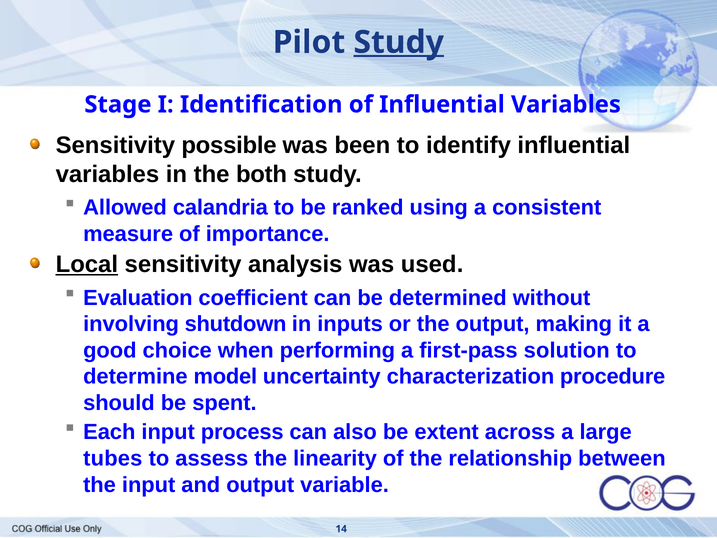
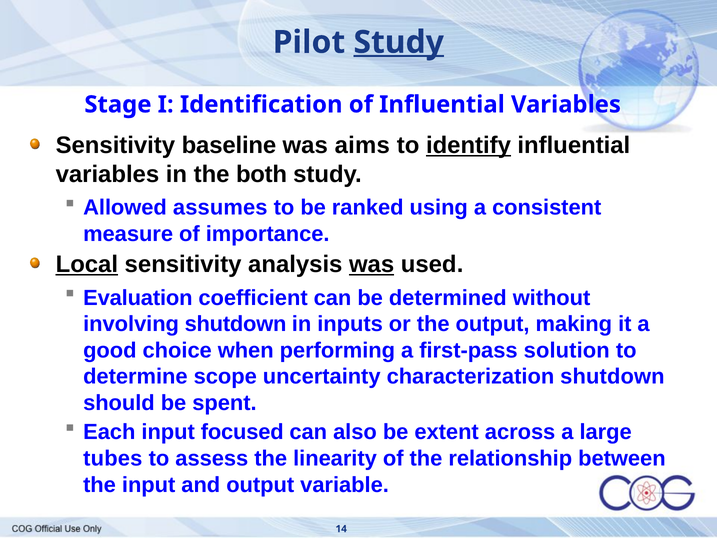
possible: possible -> baseline
been: been -> aims
identify underline: none -> present
calandria: calandria -> assumes
was at (372, 264) underline: none -> present
model: model -> scope
characterization procedure: procedure -> shutdown
process: process -> focused
